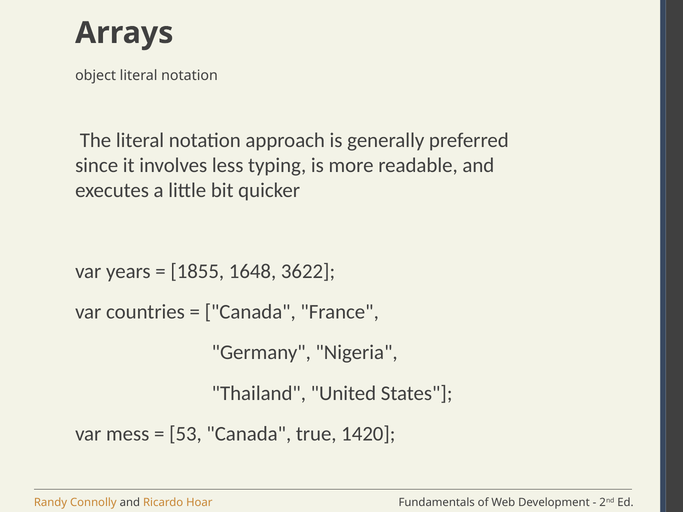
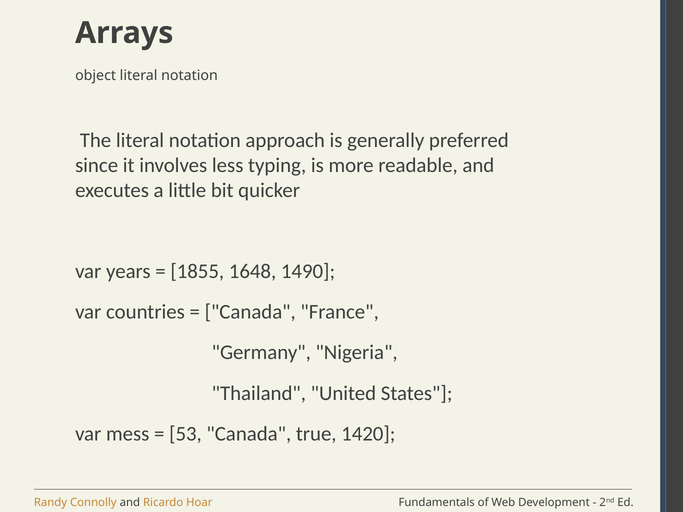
3622: 3622 -> 1490
